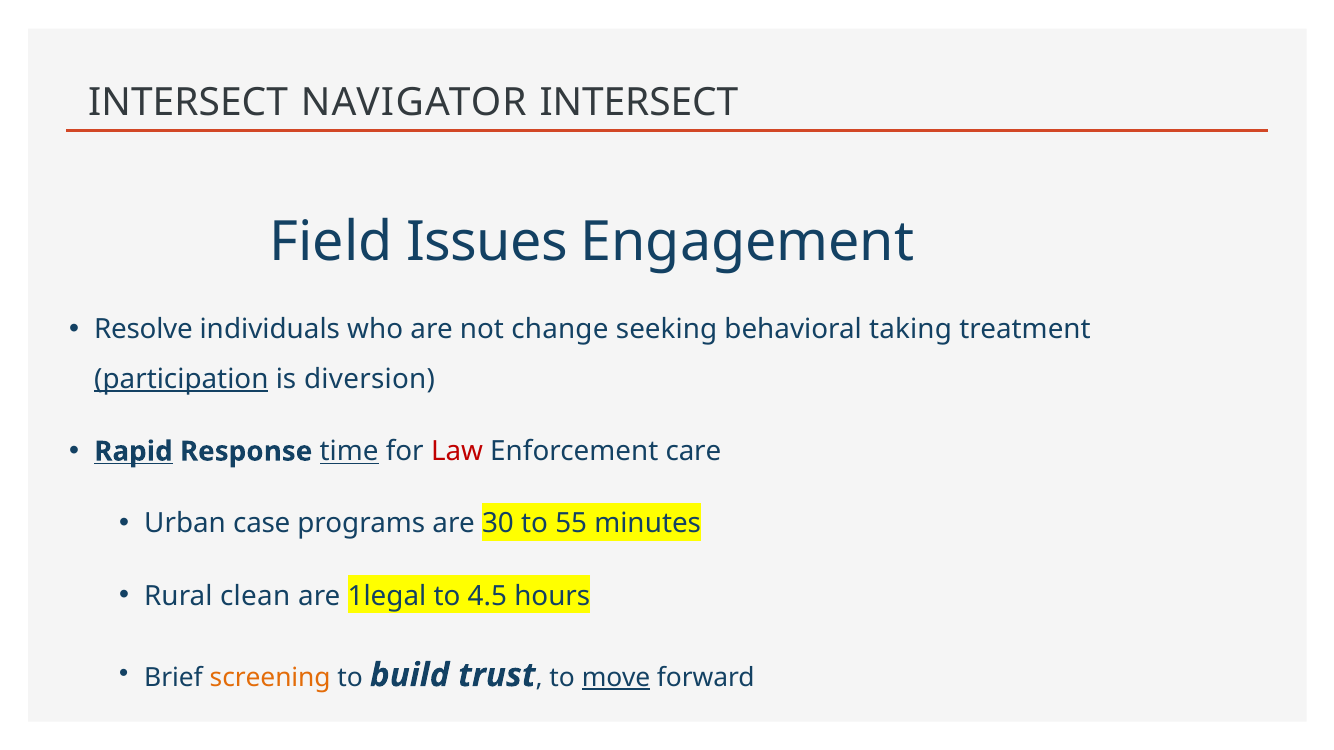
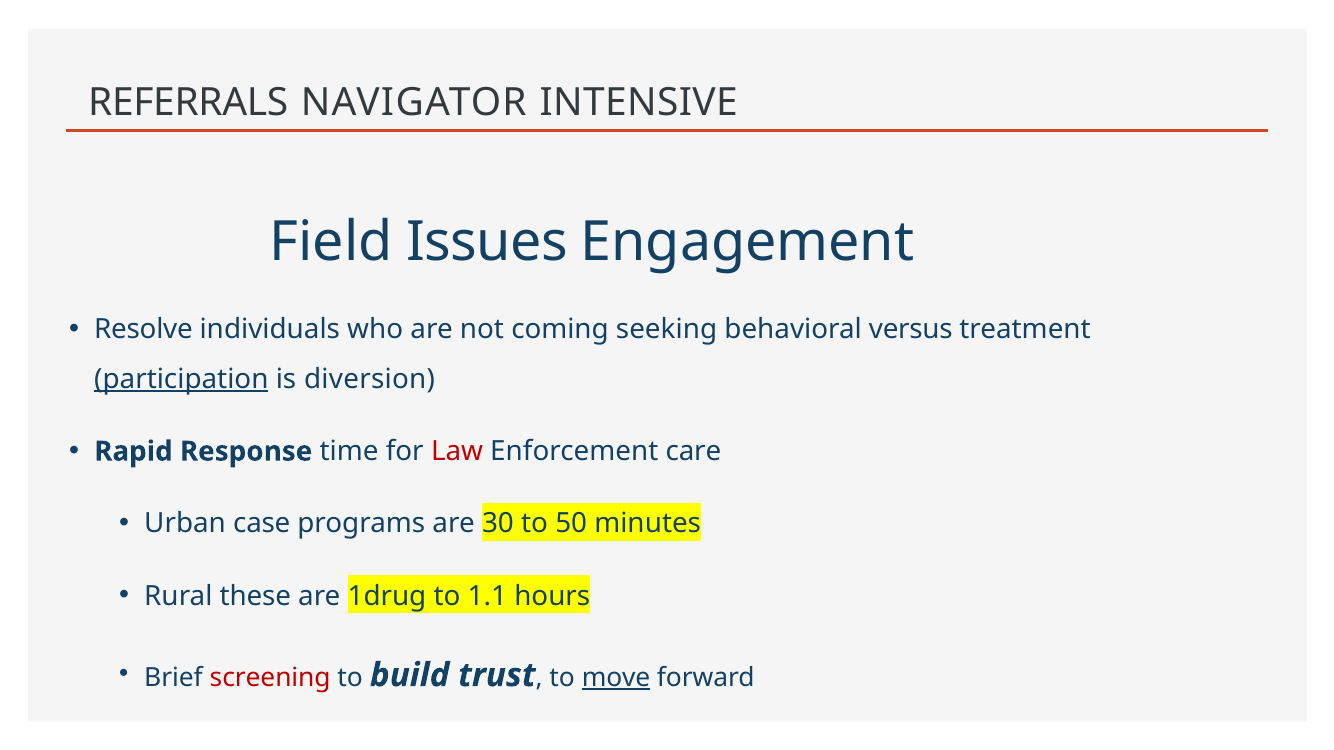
INTERSECT at (188, 103): INTERSECT -> REFERRALS
NAVIGATOR INTERSECT: INTERSECT -> INTENSIVE
change: change -> coming
taking: taking -> versus
Rapid underline: present -> none
time underline: present -> none
55: 55 -> 50
clean: clean -> these
1legal: 1legal -> 1drug
4.5: 4.5 -> 1.1
screening colour: orange -> red
